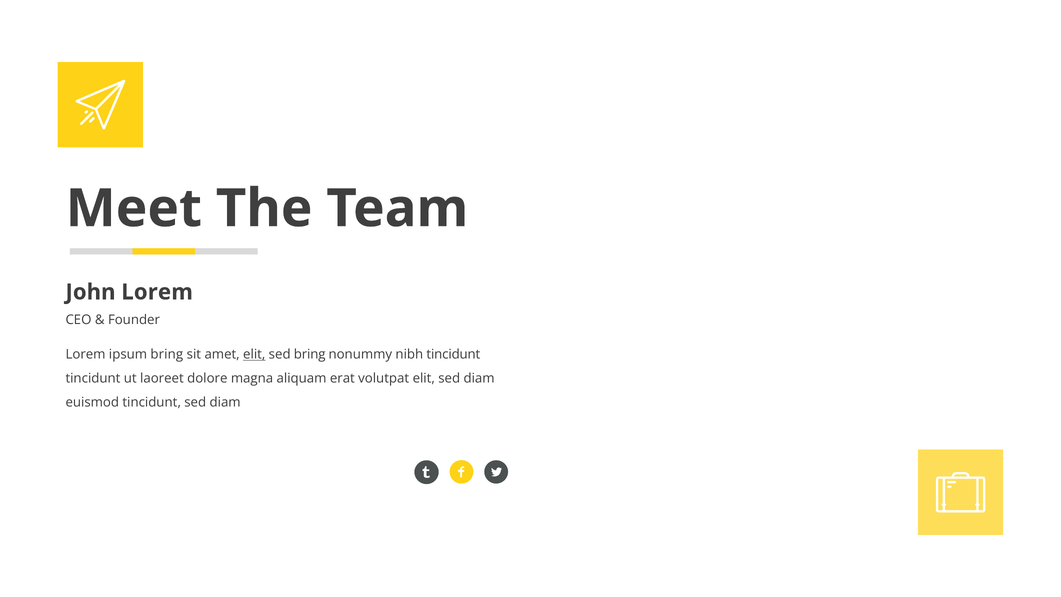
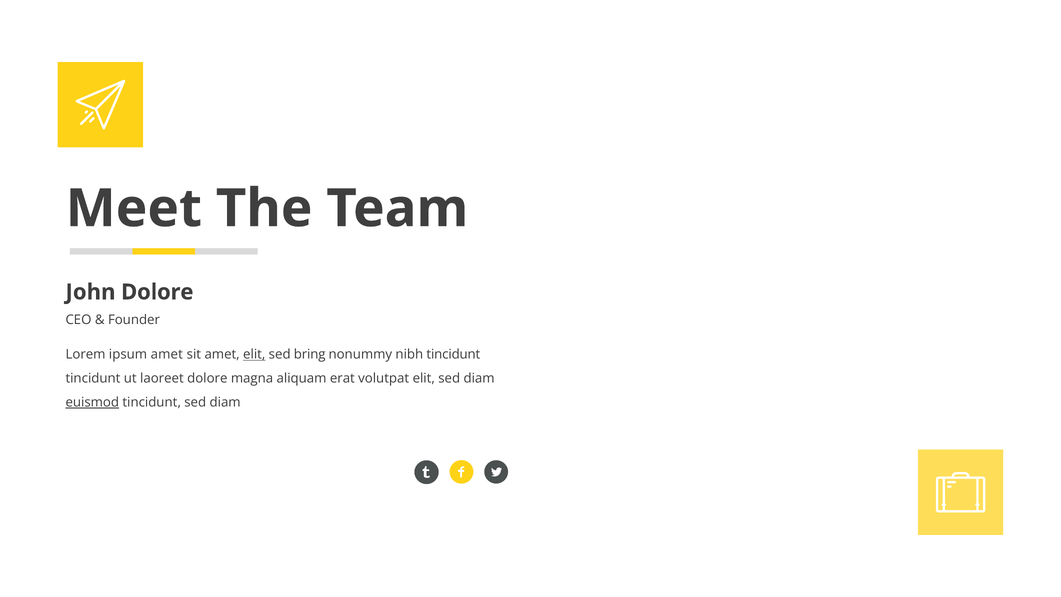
John Lorem: Lorem -> Dolore
ipsum bring: bring -> amet
euismod underline: none -> present
